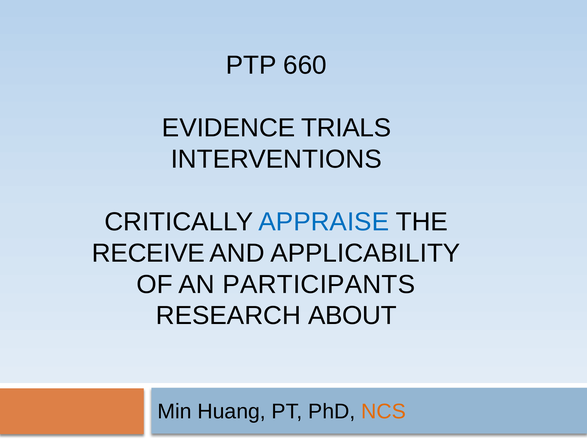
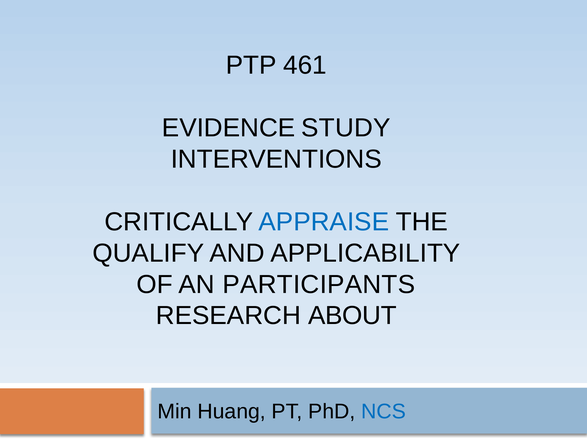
660: 660 -> 461
TRIALS: TRIALS -> STUDY
RECEIVE: RECEIVE -> QUALIFY
NCS colour: orange -> blue
